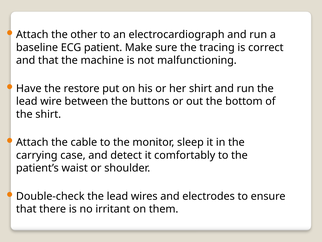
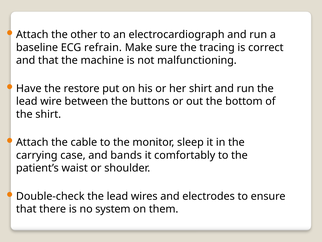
patient: patient -> refrain
detect: detect -> bands
irritant: irritant -> system
